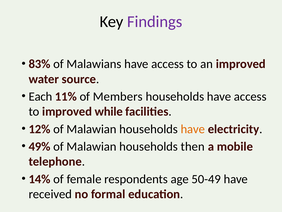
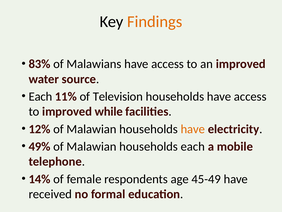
Findings colour: purple -> orange
Members: Members -> Television
households then: then -> each
50-49: 50-49 -> 45-49
